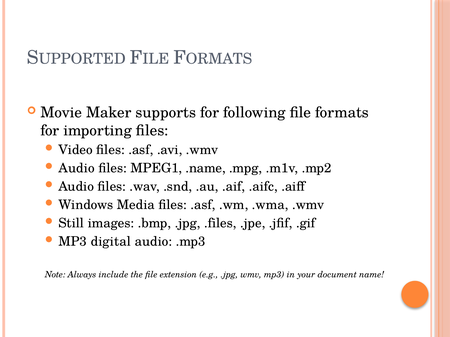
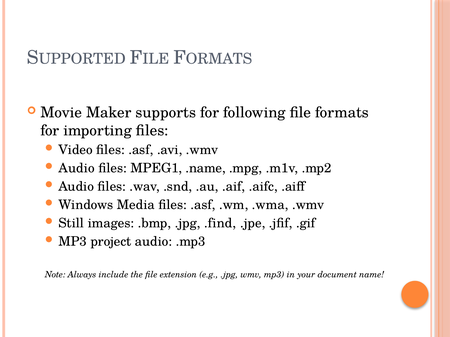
.files: .files -> .find
digital: digital -> project
